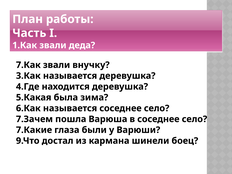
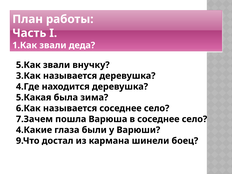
7.Как: 7.Как -> 5.Как
7.Какие: 7.Какие -> 4.Какие
